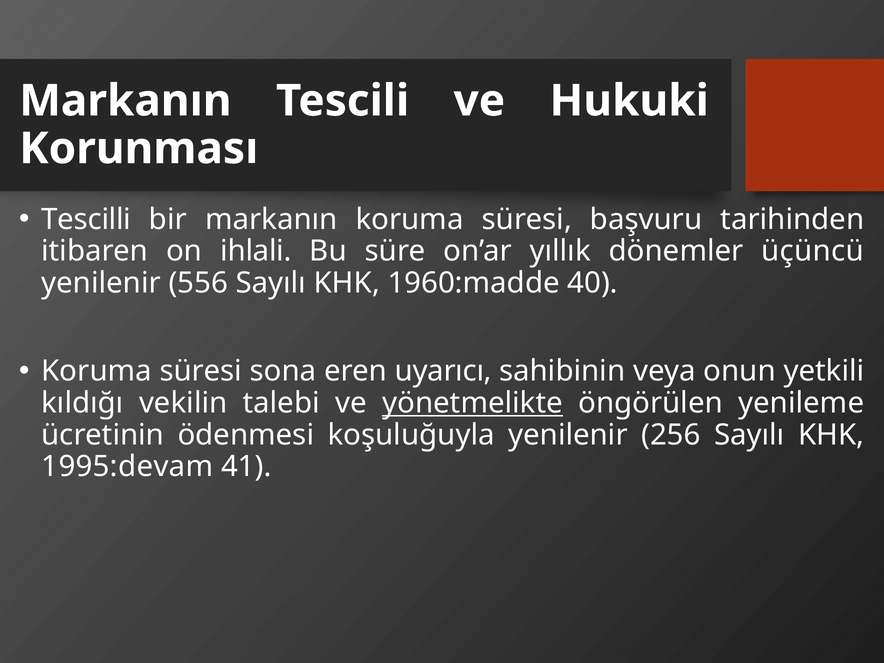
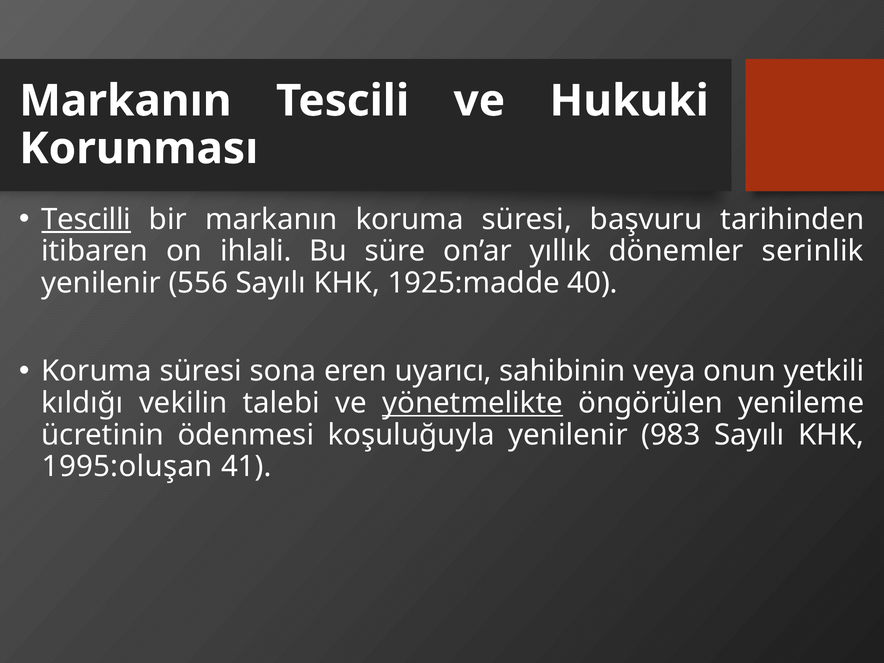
Tescilli underline: none -> present
üçüncü: üçüncü -> serinlik
1960:madde: 1960:madde -> 1925:madde
256: 256 -> 983
1995:devam: 1995:devam -> 1995:oluşan
